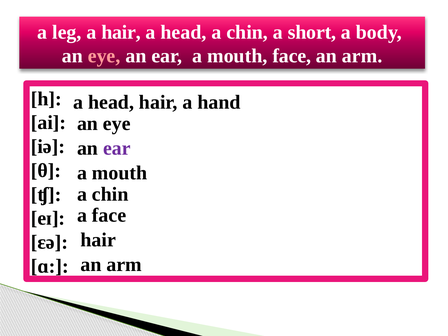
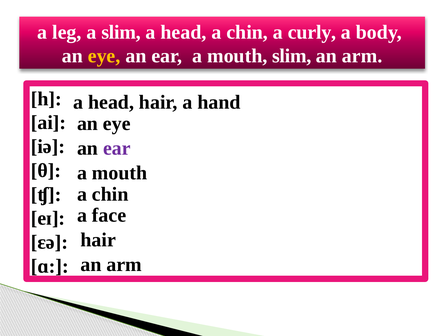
a hair: hair -> slim
short: short -> curly
eye at (104, 56) colour: pink -> yellow
mouth face: face -> slim
